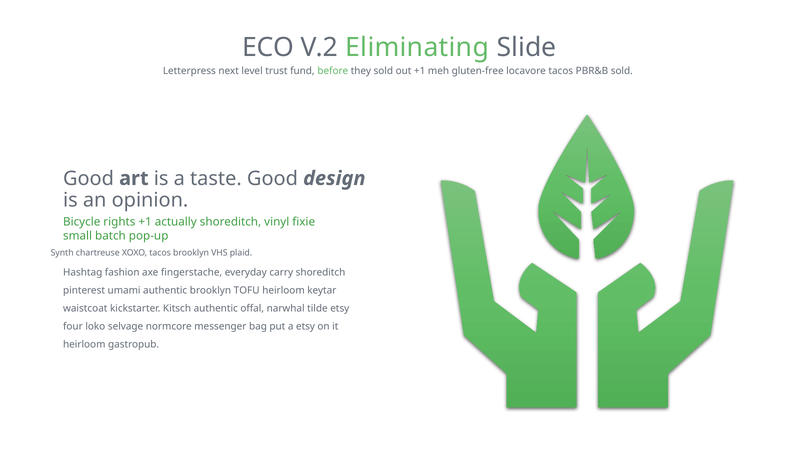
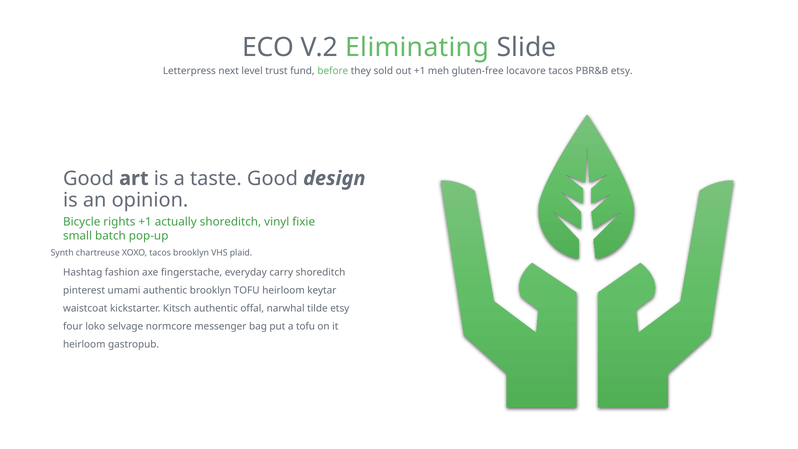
PBR&B sold: sold -> etsy
a etsy: etsy -> tofu
